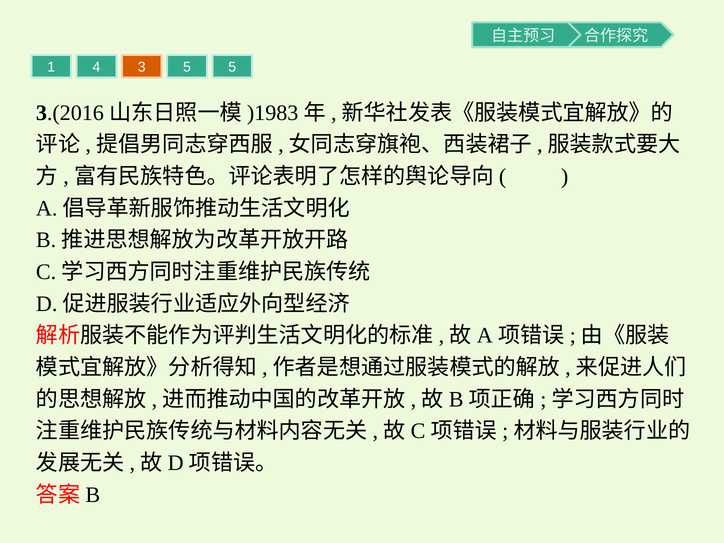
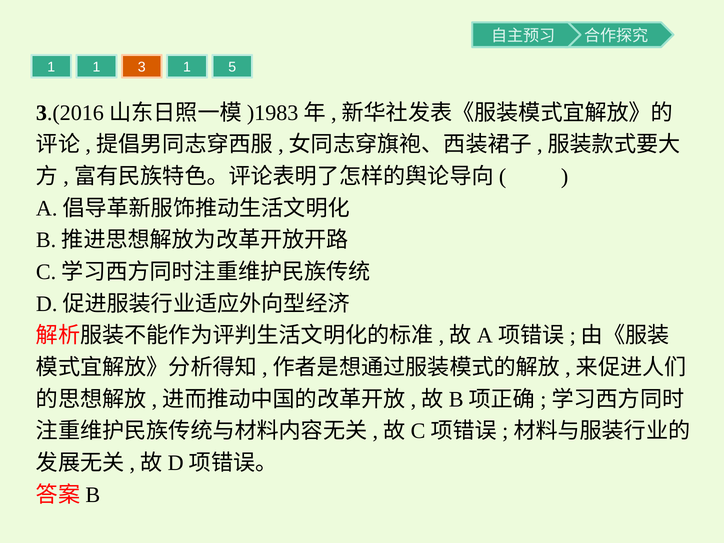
1 4: 4 -> 1
3 5: 5 -> 1
